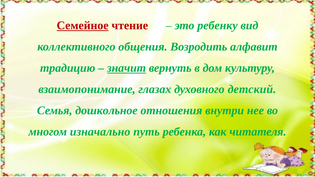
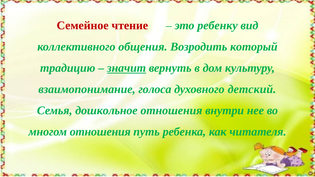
Семейное underline: present -> none
алфавит: алфавит -> который
глазах: глазах -> голоса
многом изначально: изначально -> отношения
